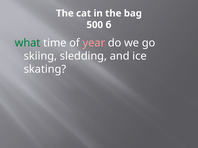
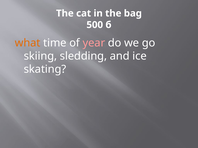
what colour: green -> orange
